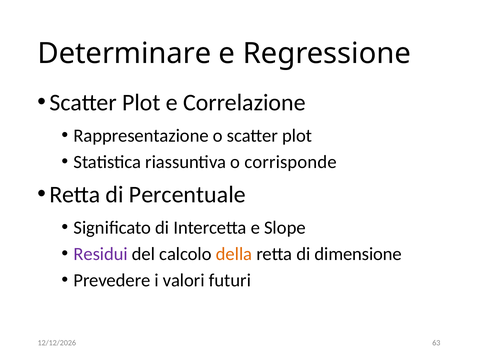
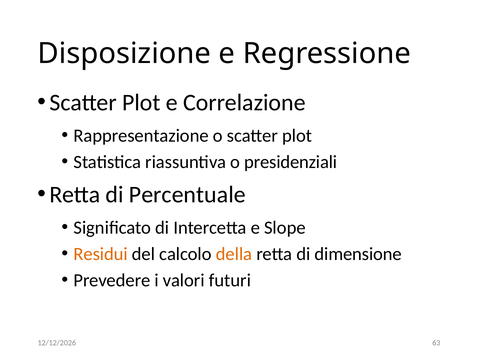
Determinare: Determinare -> Disposizione
corrisponde: corrisponde -> presidenziali
Residui colour: purple -> orange
